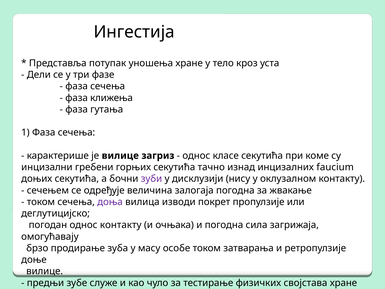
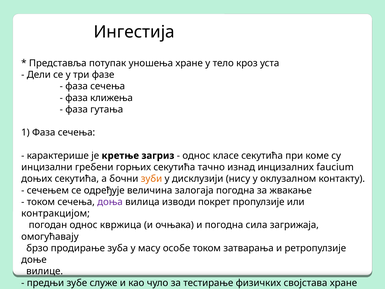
је вилице: вилице -> кретње
зуби colour: purple -> orange
деглутицијско: деглутицијско -> контракцијом
однос контакту: контакту -> квржица
